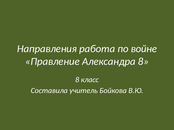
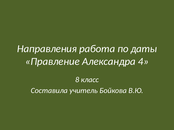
войне: войне -> даты
Александра 8: 8 -> 4
